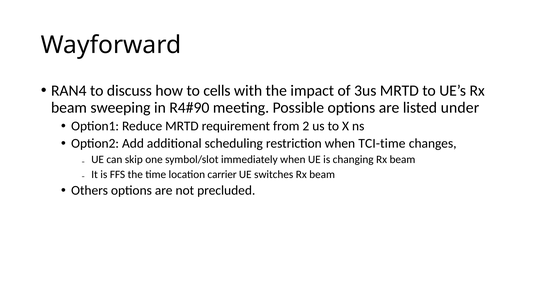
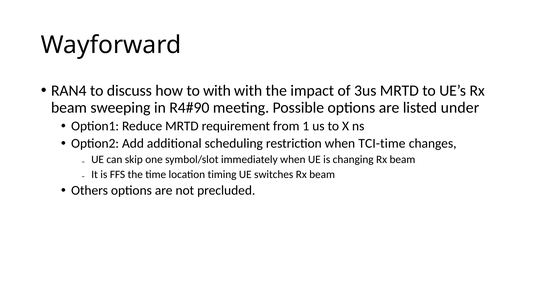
to cells: cells -> with
2: 2 -> 1
carrier: carrier -> timing
